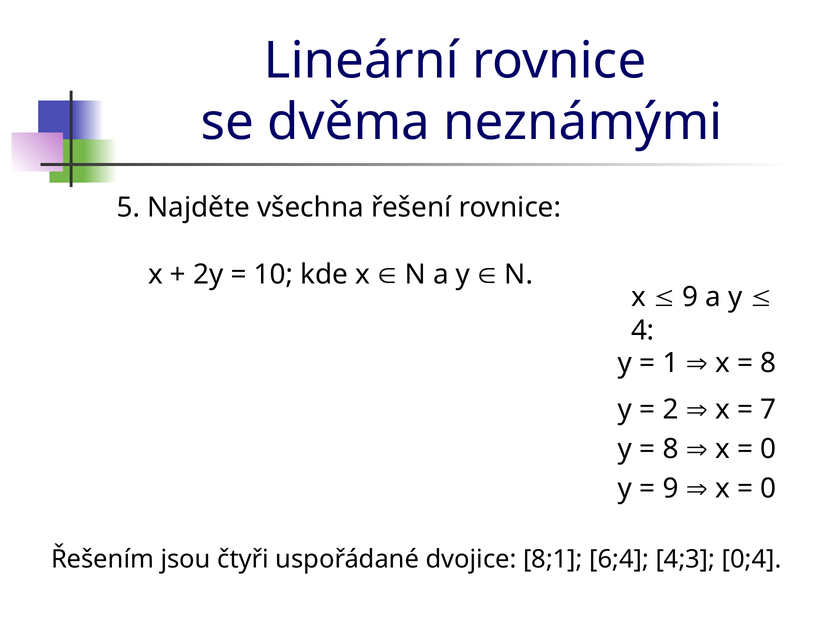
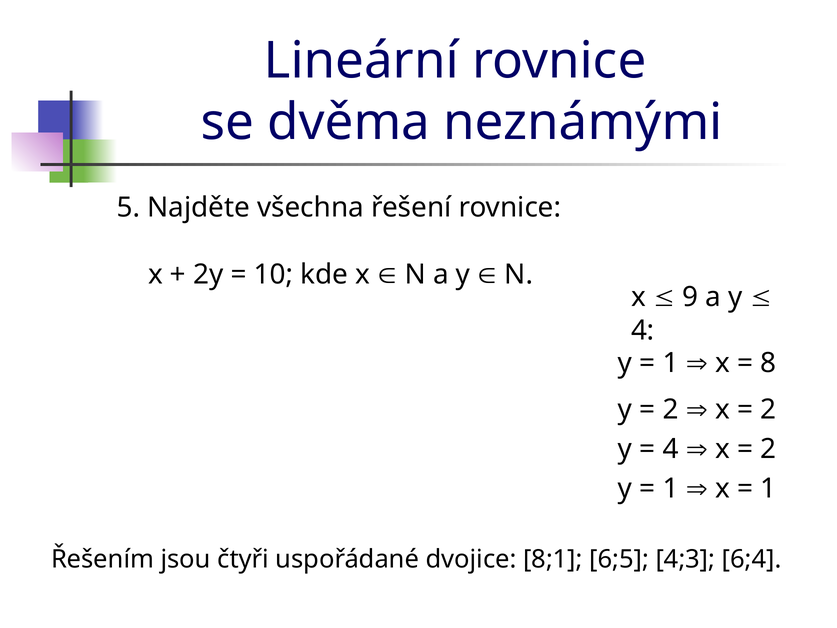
7 at (768, 409): 7 -> 2
8 at (671, 449): 8 -> 4
0 at (768, 449): 0 -> 2
9 at (671, 488): 9 -> 1
0 at (768, 488): 0 -> 1
6;4: 6;4 -> 6;5
0;4: 0;4 -> 6;4
